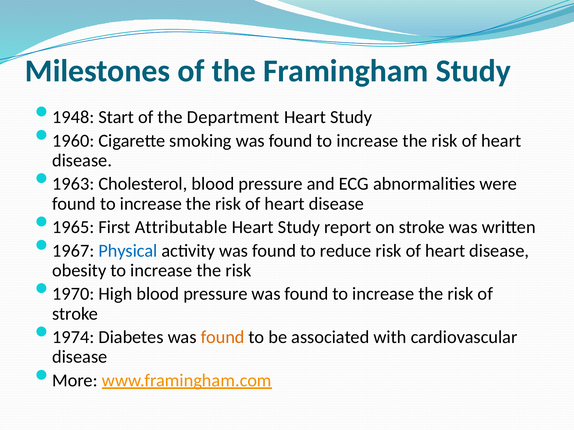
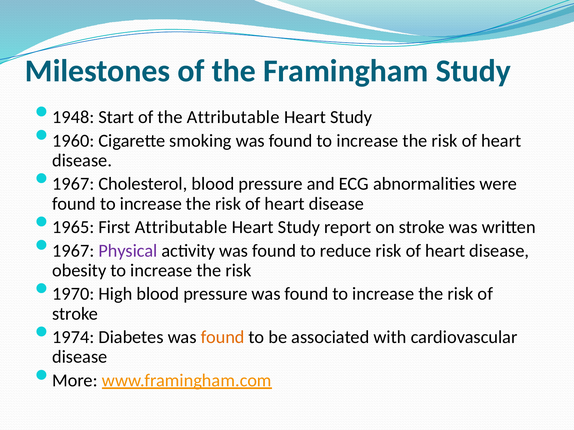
the Department: Department -> Attributable
1963 at (73, 184): 1963 -> 1967
Physical colour: blue -> purple
